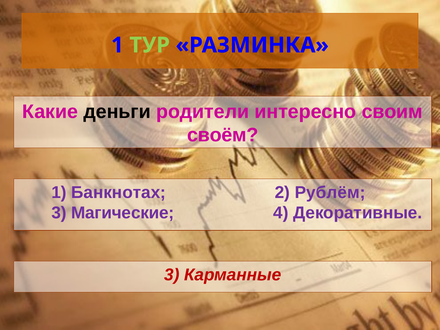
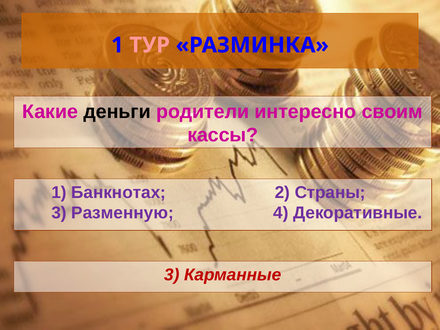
ТУР colour: light green -> pink
своём: своём -> кассы
Рублём: Рублём -> Страны
Магические: Магические -> Разменную
